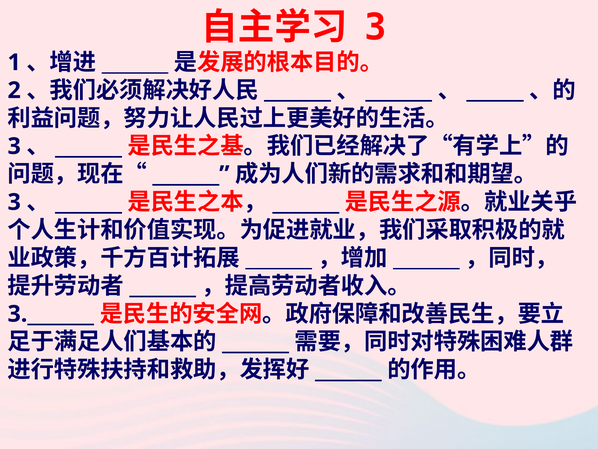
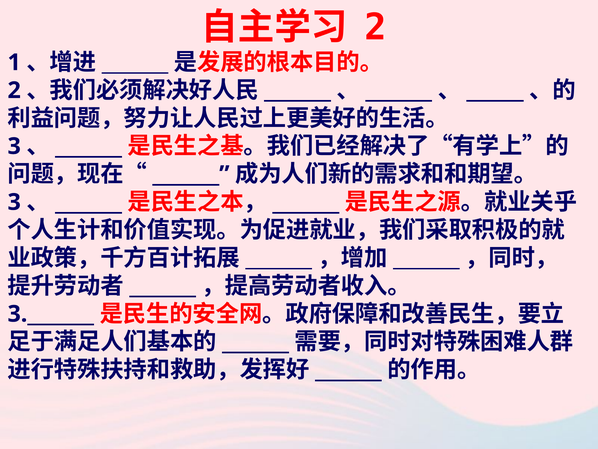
3 at (376, 27): 3 -> 2
